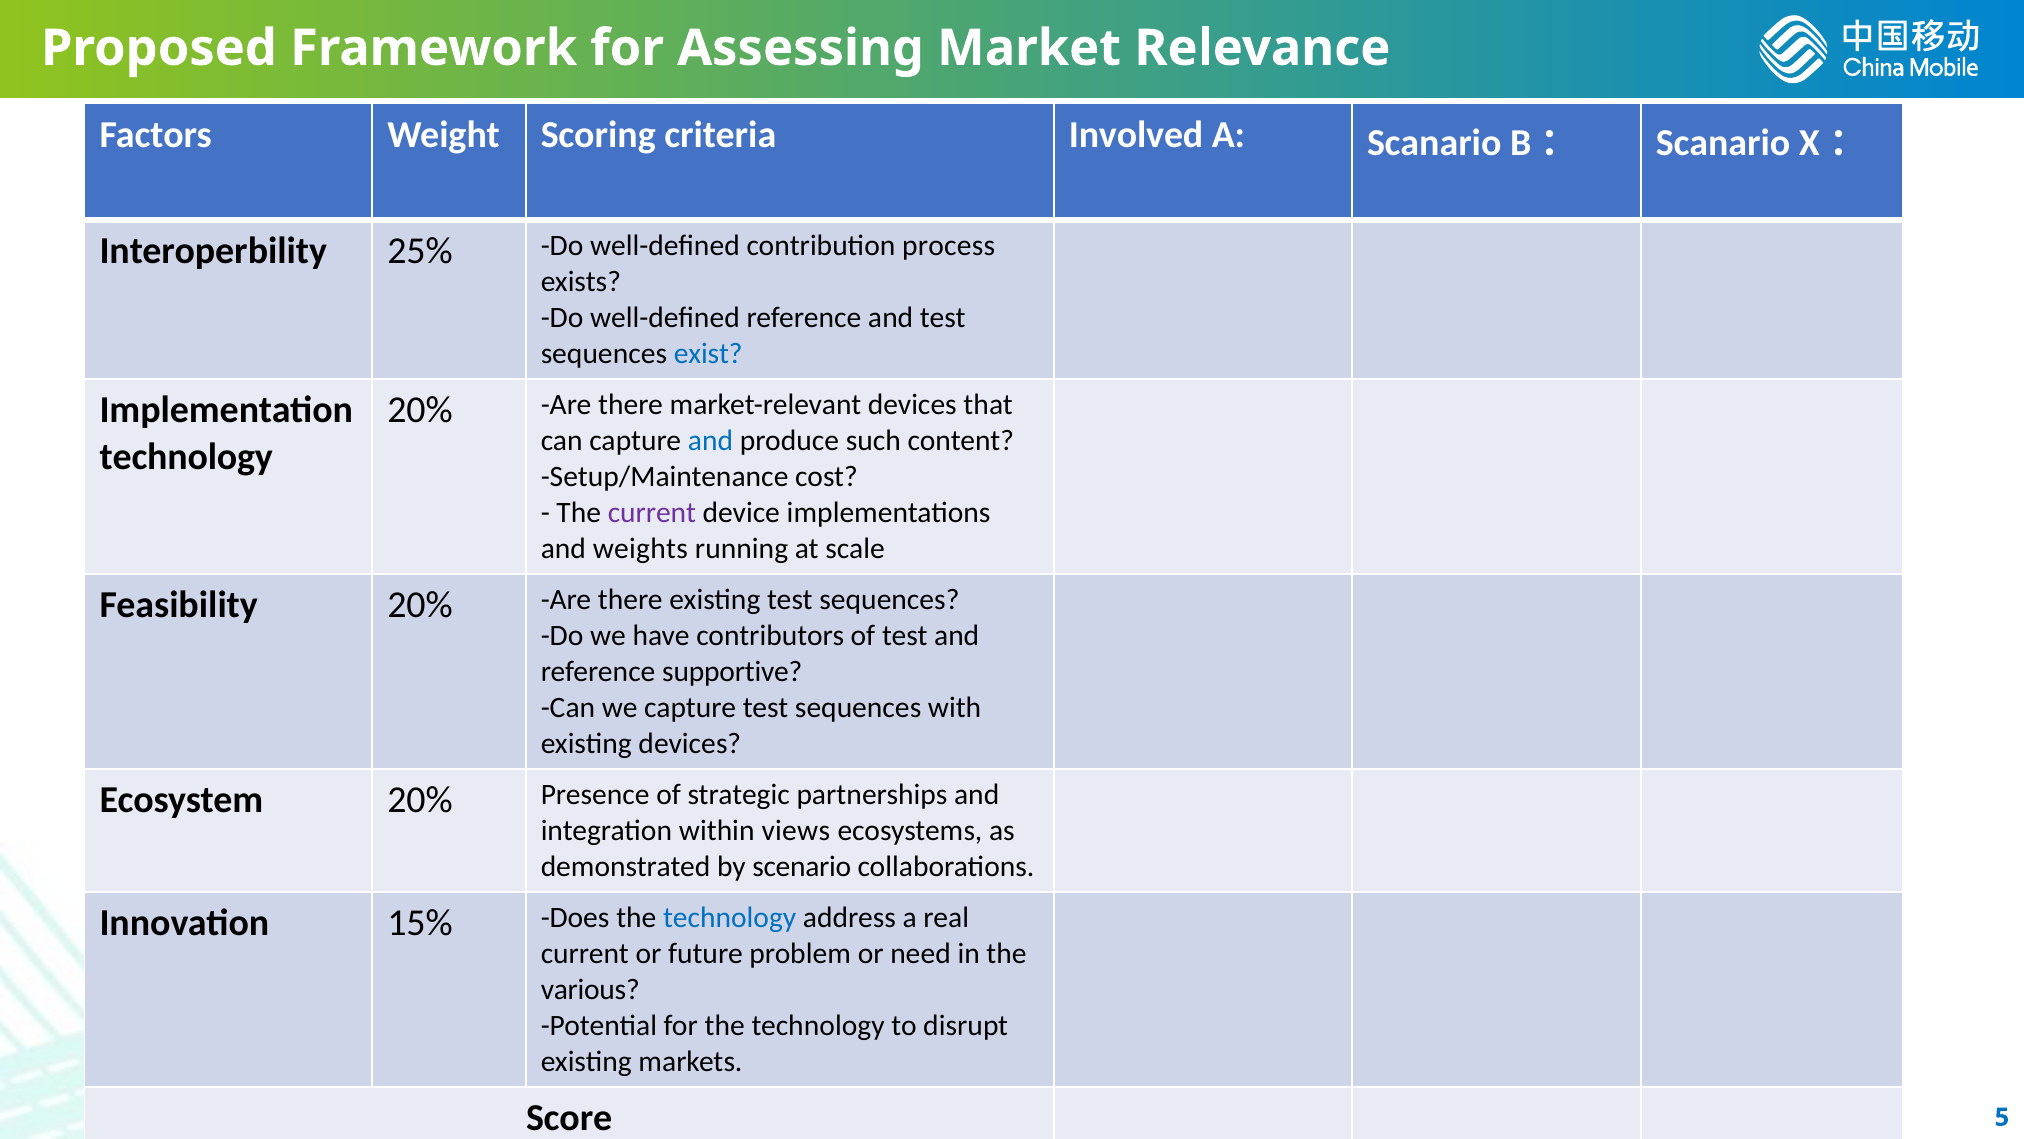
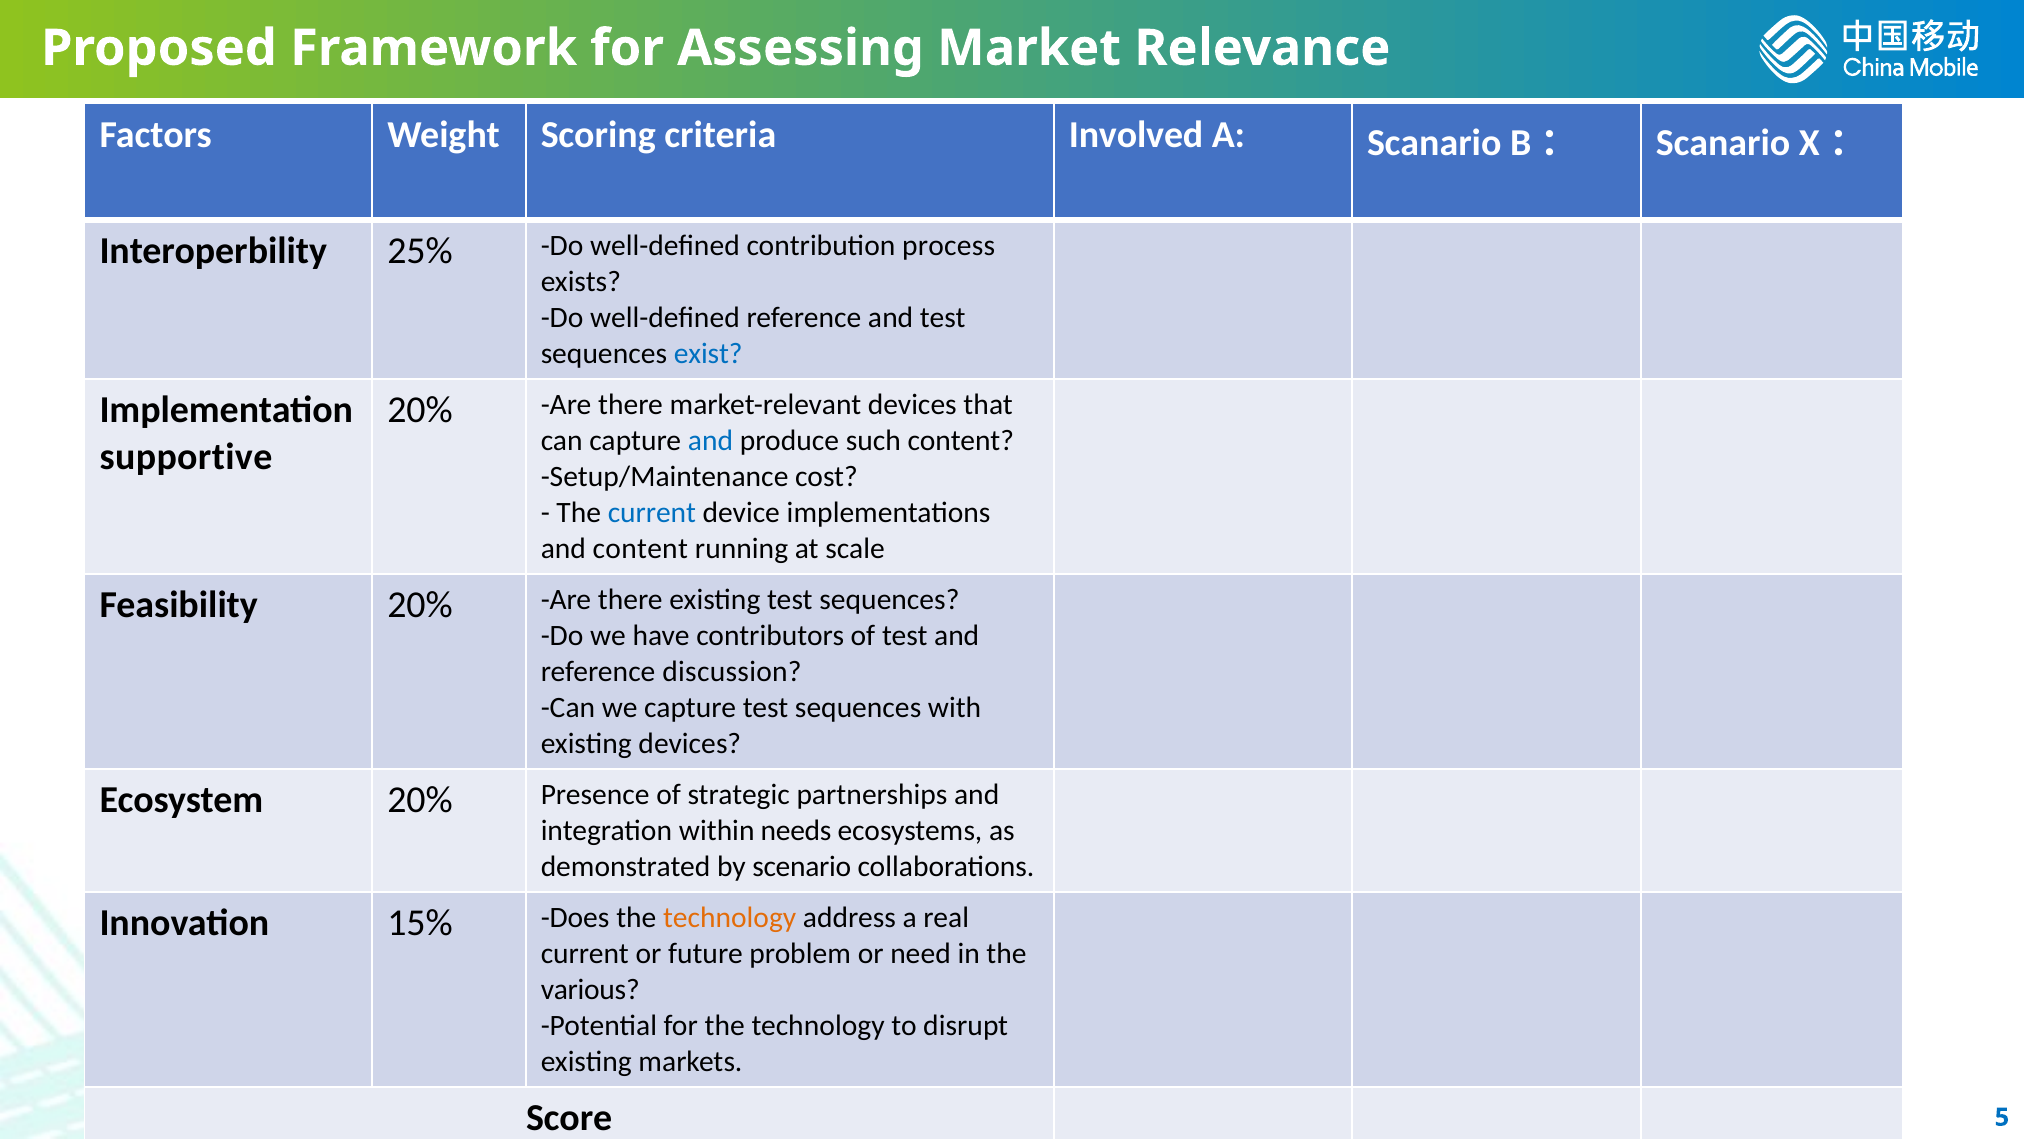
technology at (186, 456): technology -> supportive
current at (652, 512) colour: purple -> blue
and weights: weights -> content
supportive: supportive -> discussion
views: views -> needs
technology at (730, 917) colour: blue -> orange
